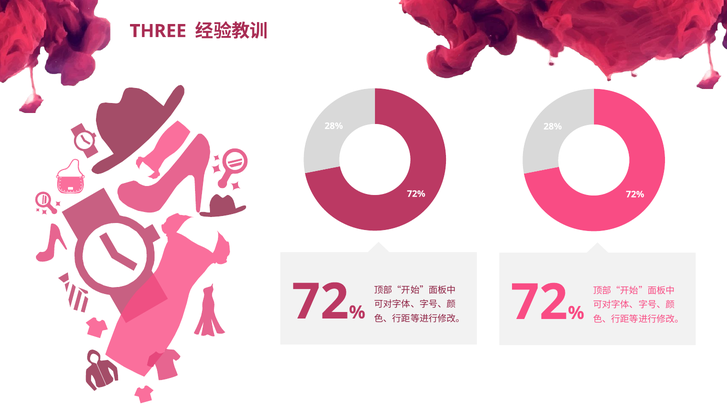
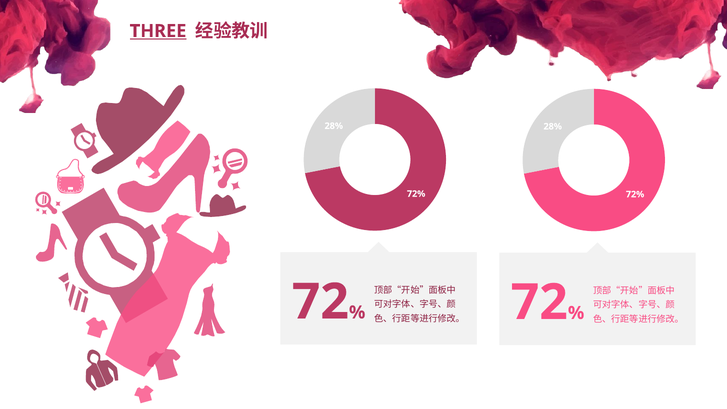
THREE underline: none -> present
